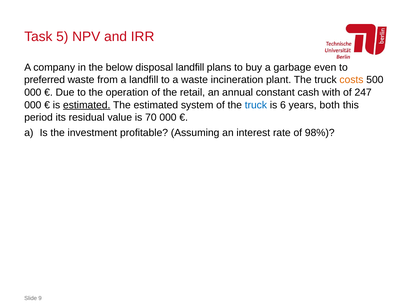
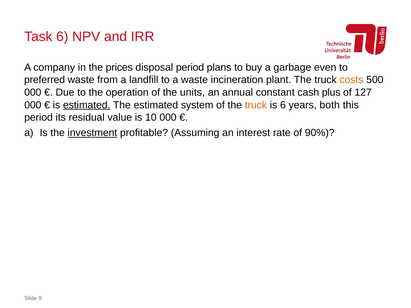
Task 5: 5 -> 6
below: below -> prices
disposal landfill: landfill -> period
retail: retail -> units
with: with -> plus
247: 247 -> 127
truck at (256, 105) colour: blue -> orange
70: 70 -> 10
investment underline: none -> present
98%: 98% -> 90%
